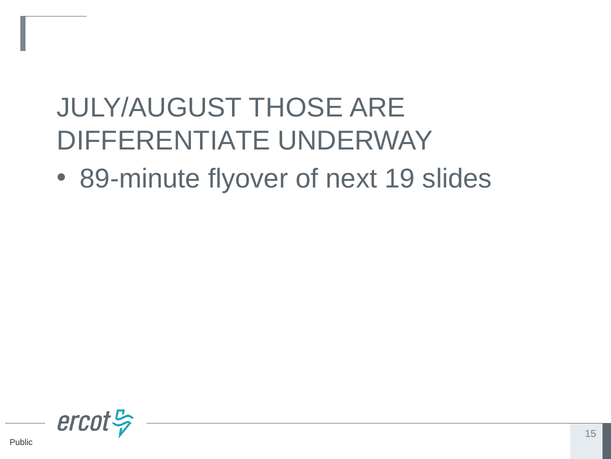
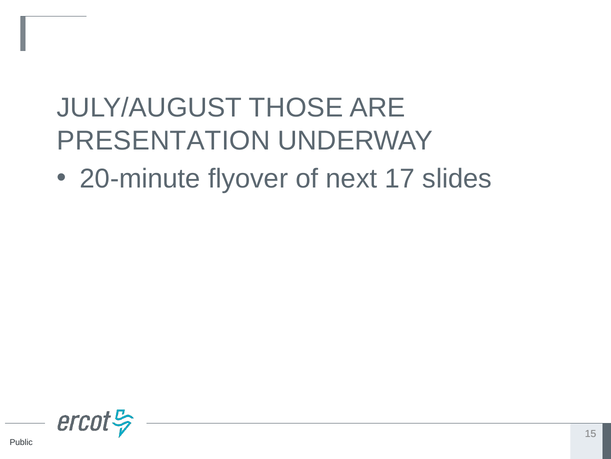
DIFFERENTIATE: DIFFERENTIATE -> PRESENTATION
89-minute: 89-minute -> 20-minute
19: 19 -> 17
